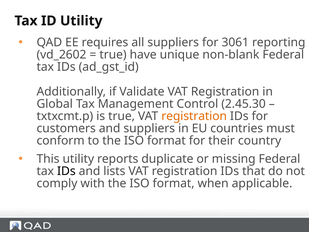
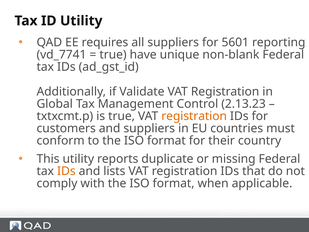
3061: 3061 -> 5601
vd_2602: vd_2602 -> vd_7741
2.45.30: 2.45.30 -> 2.13.23
IDs at (66, 171) colour: black -> orange
